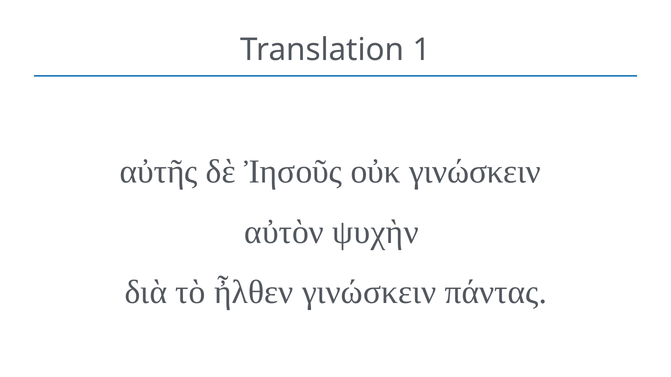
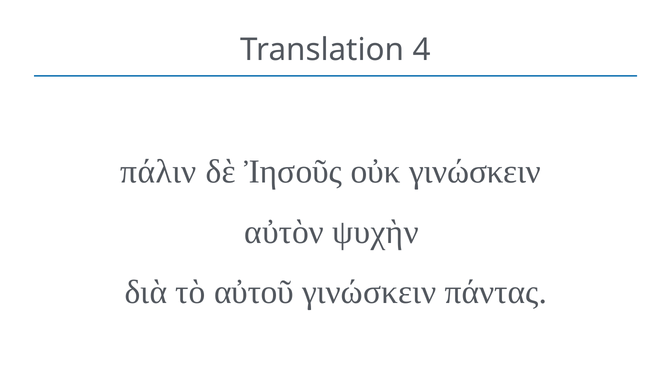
1: 1 -> 4
αὐτῆς: αὐτῆς -> πάλιν
ἦλθεν: ἦλθεν -> αὐτοῦ
